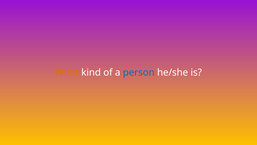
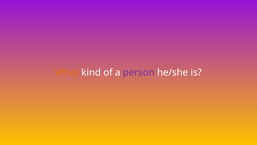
person colour: blue -> purple
